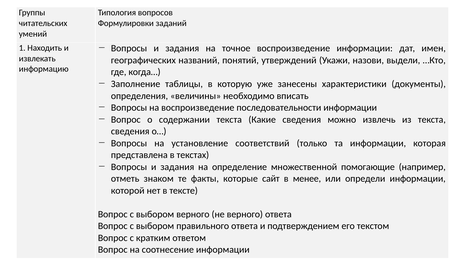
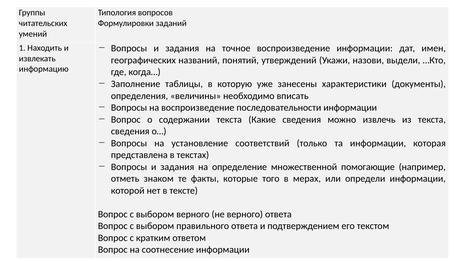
сайт: сайт -> того
менее: менее -> мерах
